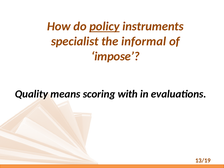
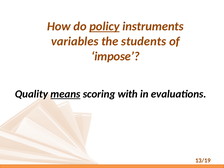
specialist: specialist -> variables
informal: informal -> students
means underline: none -> present
